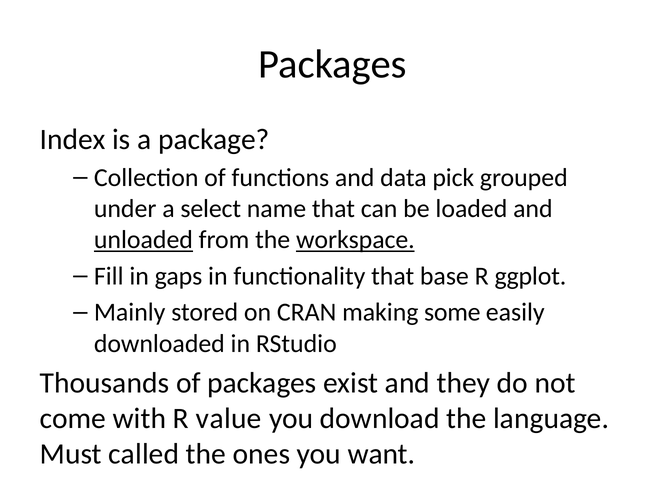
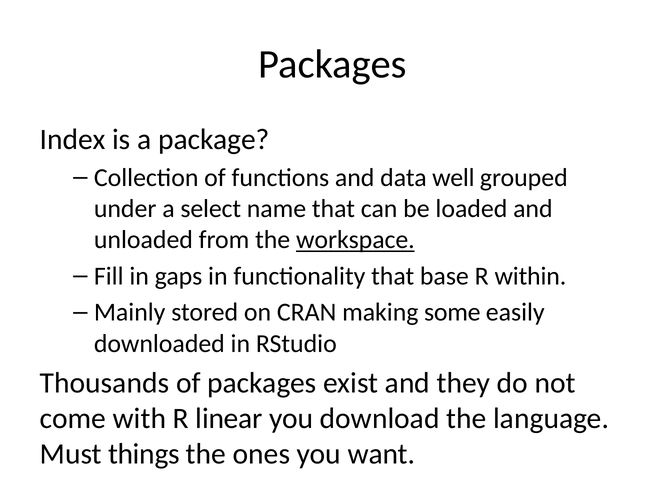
pick: pick -> well
unloaded underline: present -> none
ggplot: ggplot -> within
value: value -> linear
called: called -> things
